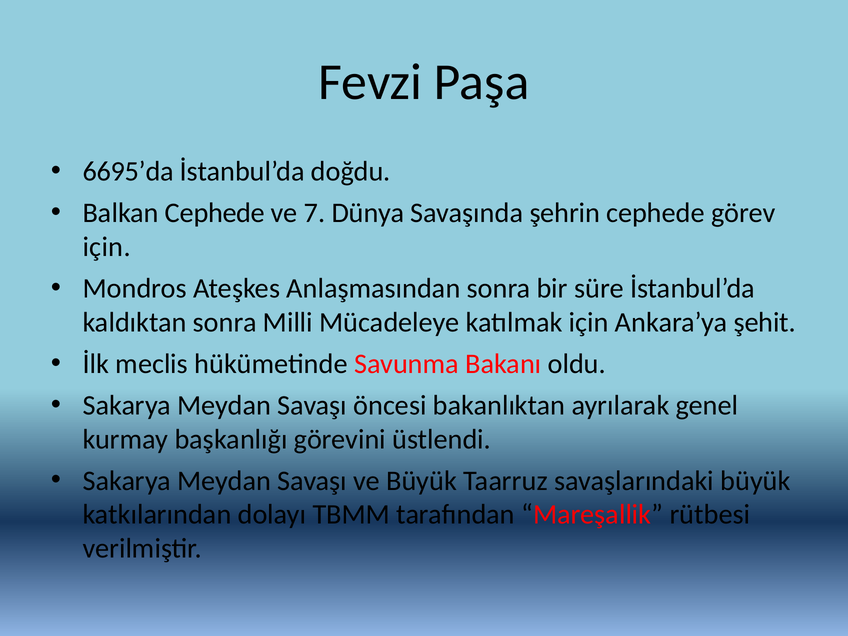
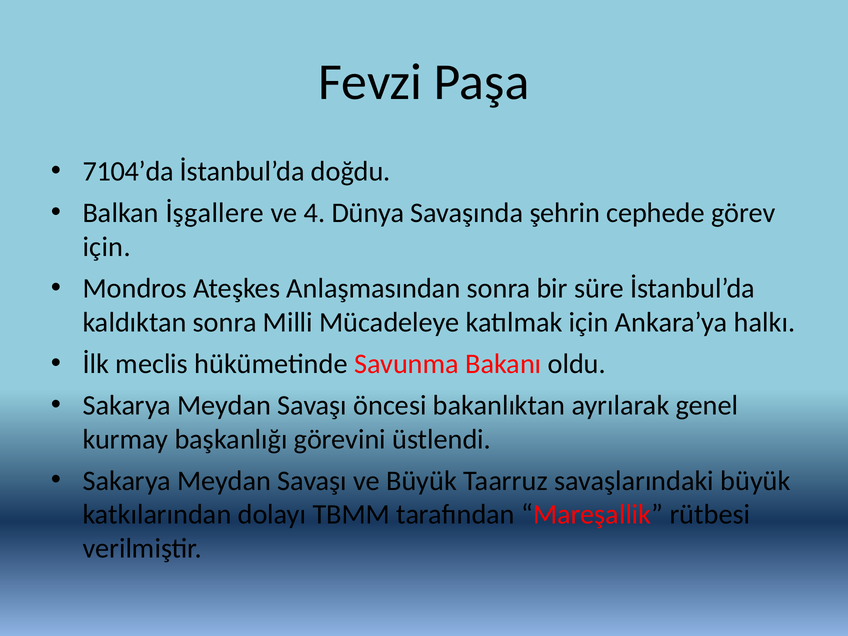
6695’da: 6695’da -> 7104’da
Balkan Cephede: Cephede -> İşgallere
7: 7 -> 4
şehit: şehit -> halkı
